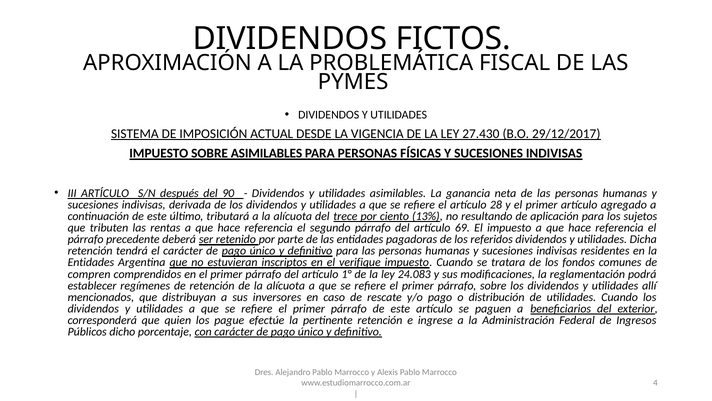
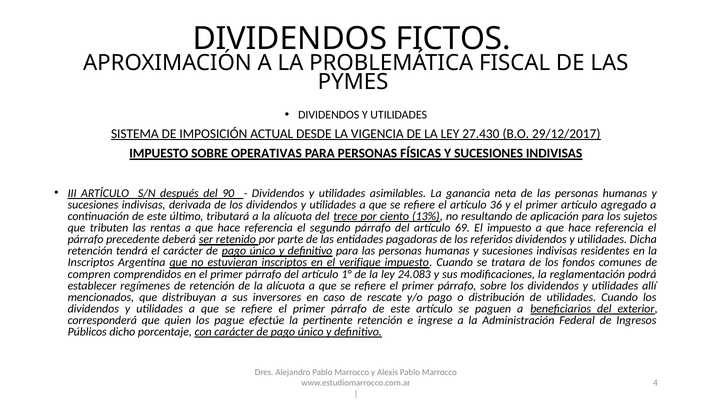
SOBRE ASIMILABLES: ASIMILABLES -> OPERATIVAS
28: 28 -> 36
Entidades at (91, 262): Entidades -> Inscriptos
